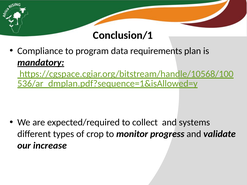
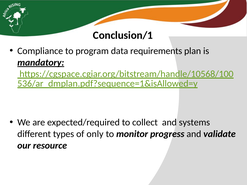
crop: crop -> only
increase: increase -> resource
